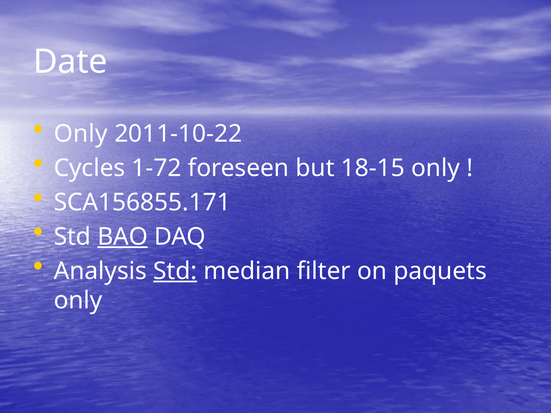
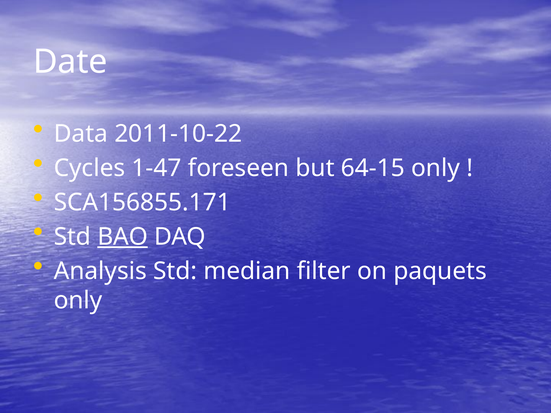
Only at (81, 134): Only -> Data
1-72: 1-72 -> 1-47
18-15: 18-15 -> 64-15
Std at (175, 271) underline: present -> none
